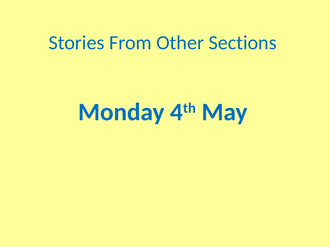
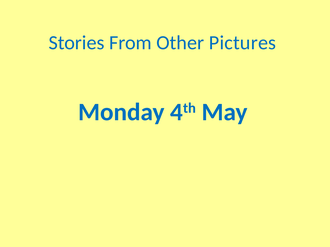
Sections: Sections -> Pictures
